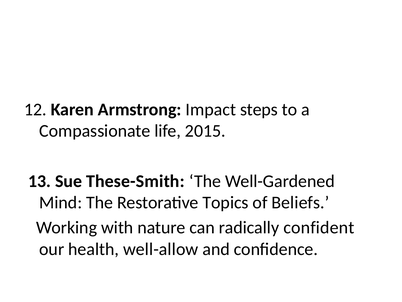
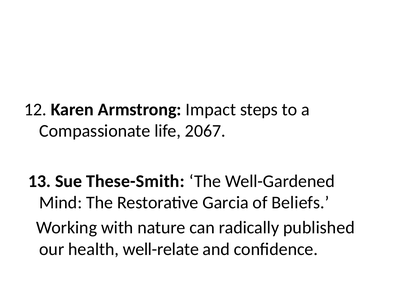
2015: 2015 -> 2067
Topics: Topics -> Garcia
confident: confident -> published
well-allow: well-allow -> well-relate
